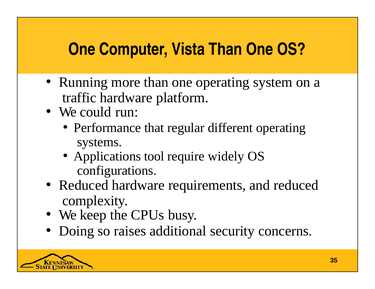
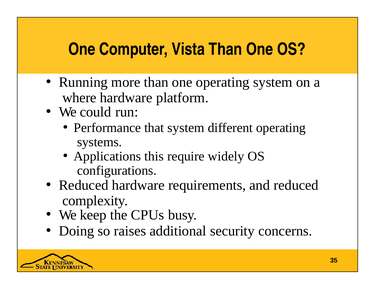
traffic: traffic -> where
that regular: regular -> system
tool: tool -> this
